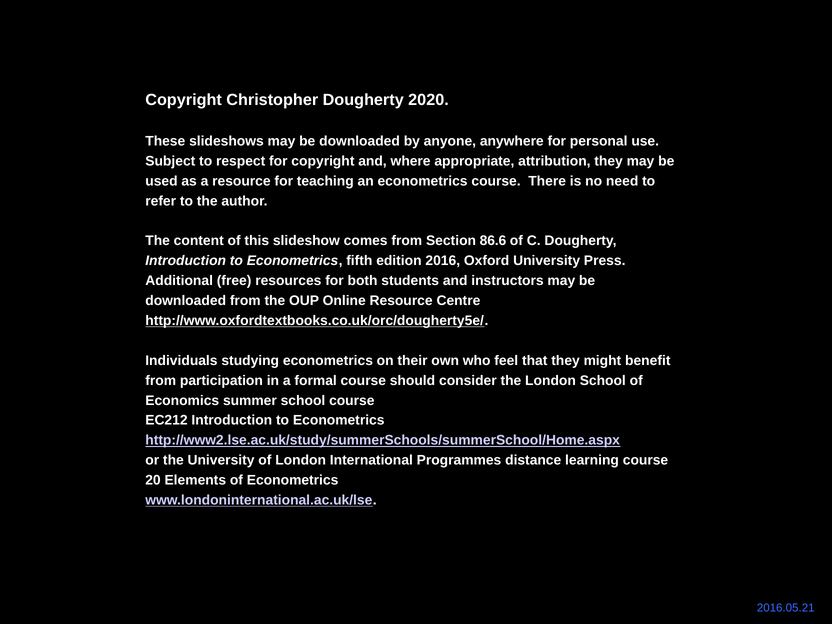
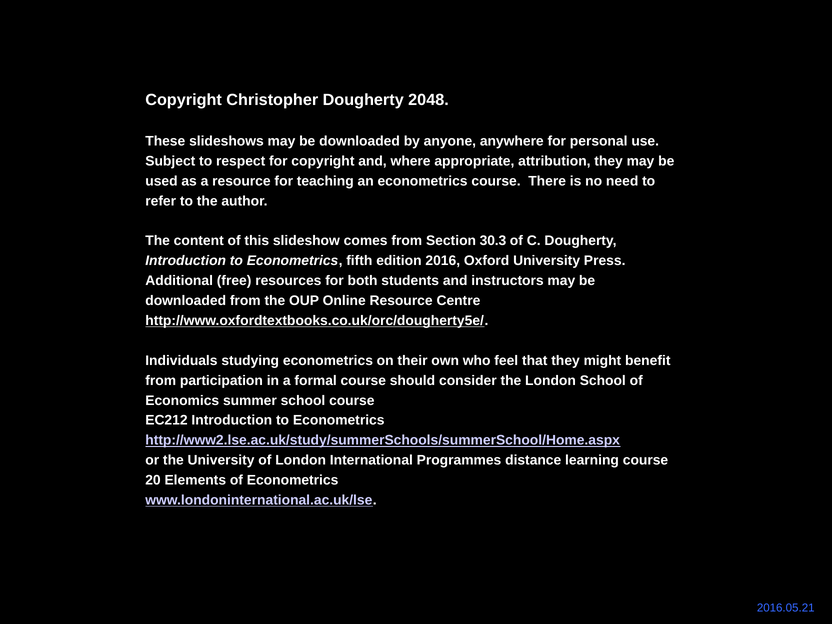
2020: 2020 -> 2048
86.6: 86.6 -> 30.3
